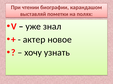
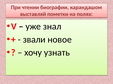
актер: актер -> звали
